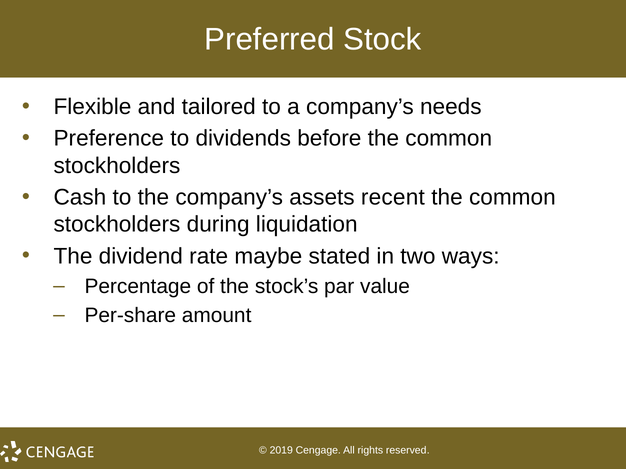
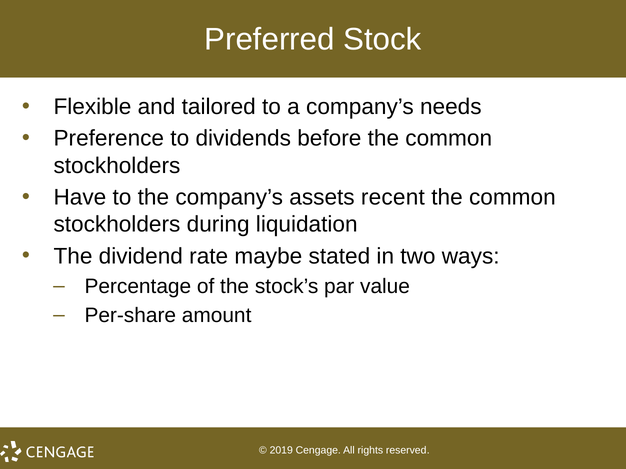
Cash: Cash -> Have
